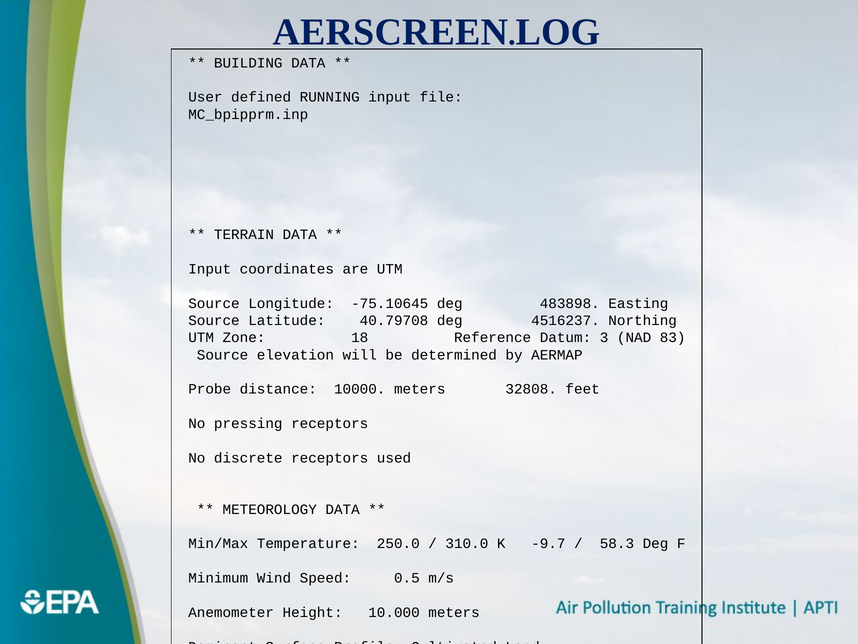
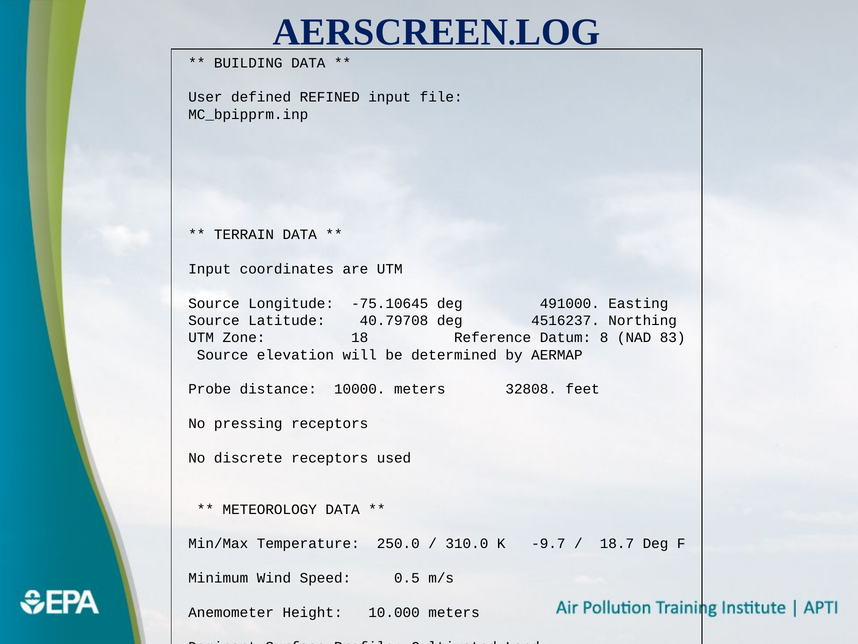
RUNNING: RUNNING -> REFINED
483898: 483898 -> 491000
3: 3 -> 8
58.3: 58.3 -> 18.7
